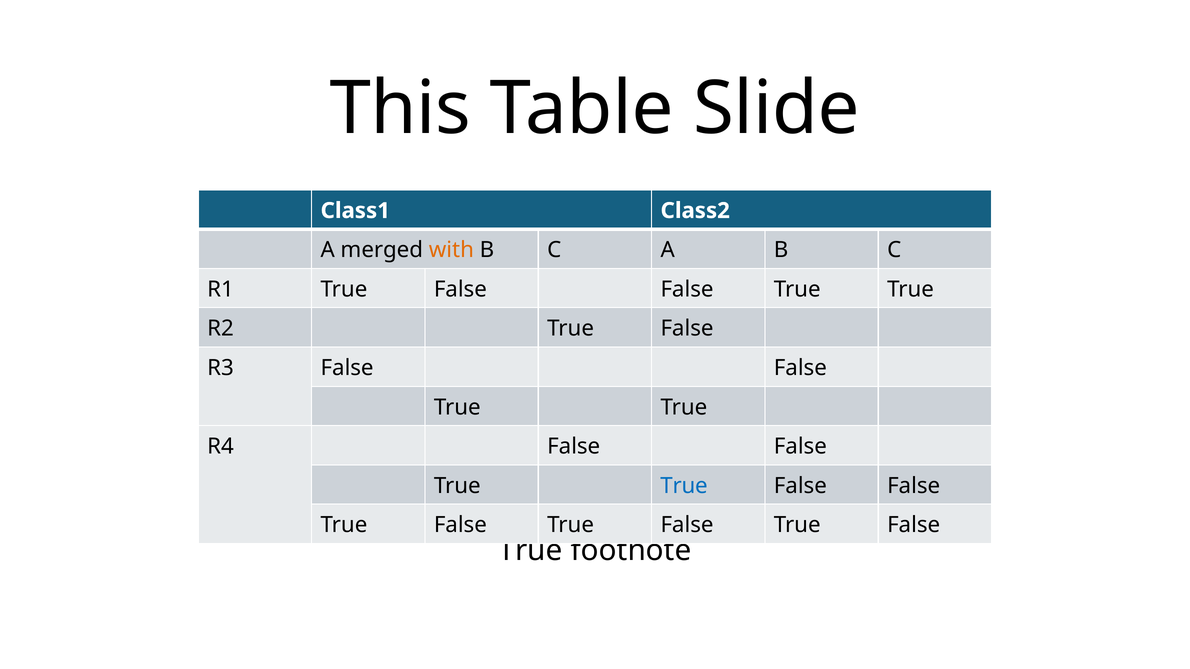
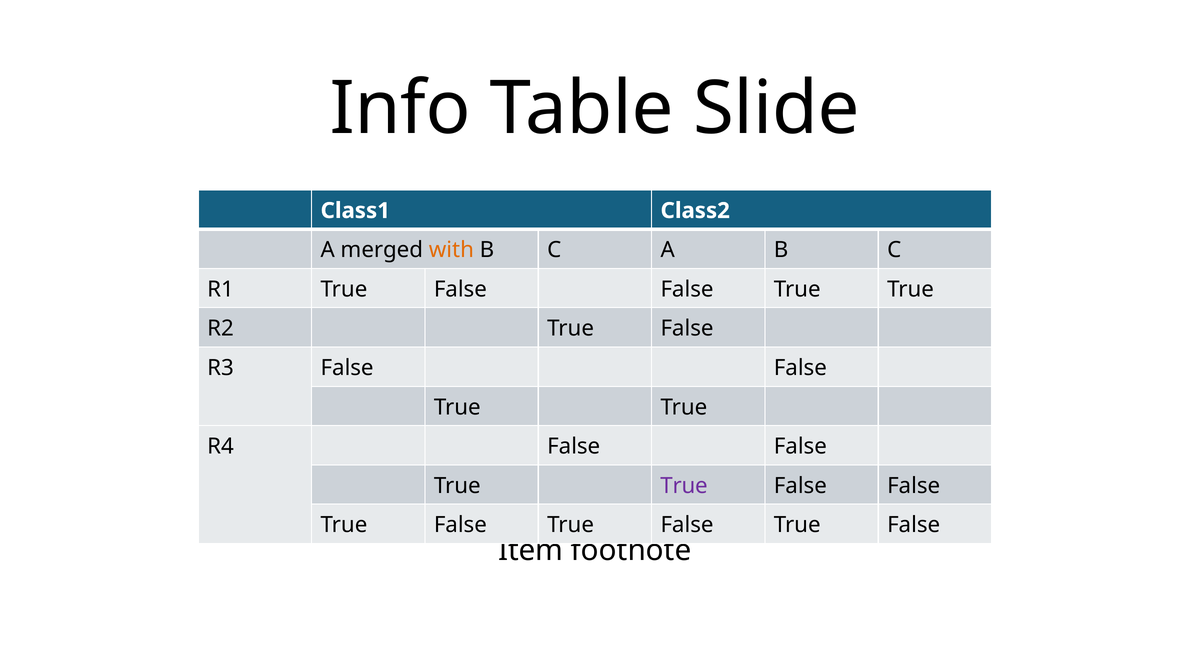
This: This -> Info
True at (684, 486) colour: blue -> purple
True at (531, 551): True -> Item
